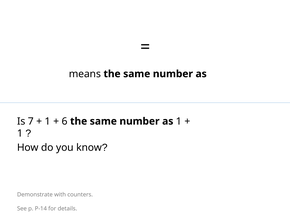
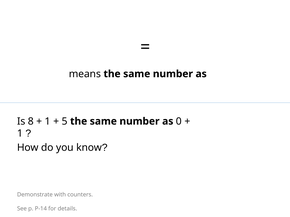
7: 7 -> 8
6: 6 -> 5
as 1: 1 -> 0
